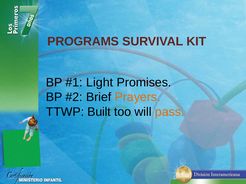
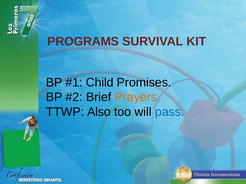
Light: Light -> Child
Built: Built -> Also
pass colour: orange -> blue
